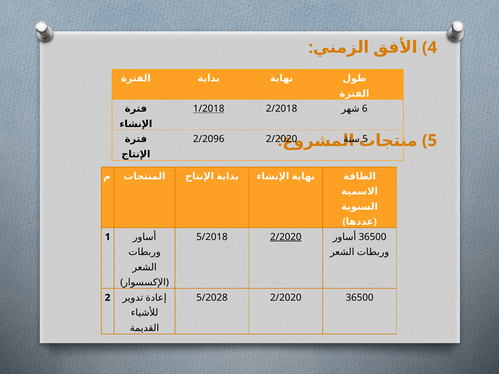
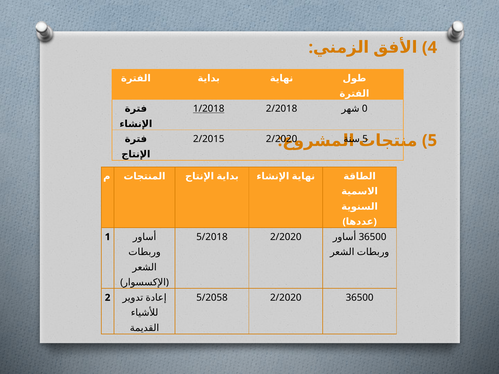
6: 6 -> 0
2/2096: 2/2096 -> 2/2015
2/2020 at (286, 237) underline: present -> none
5/2028: 5/2028 -> 5/2058
